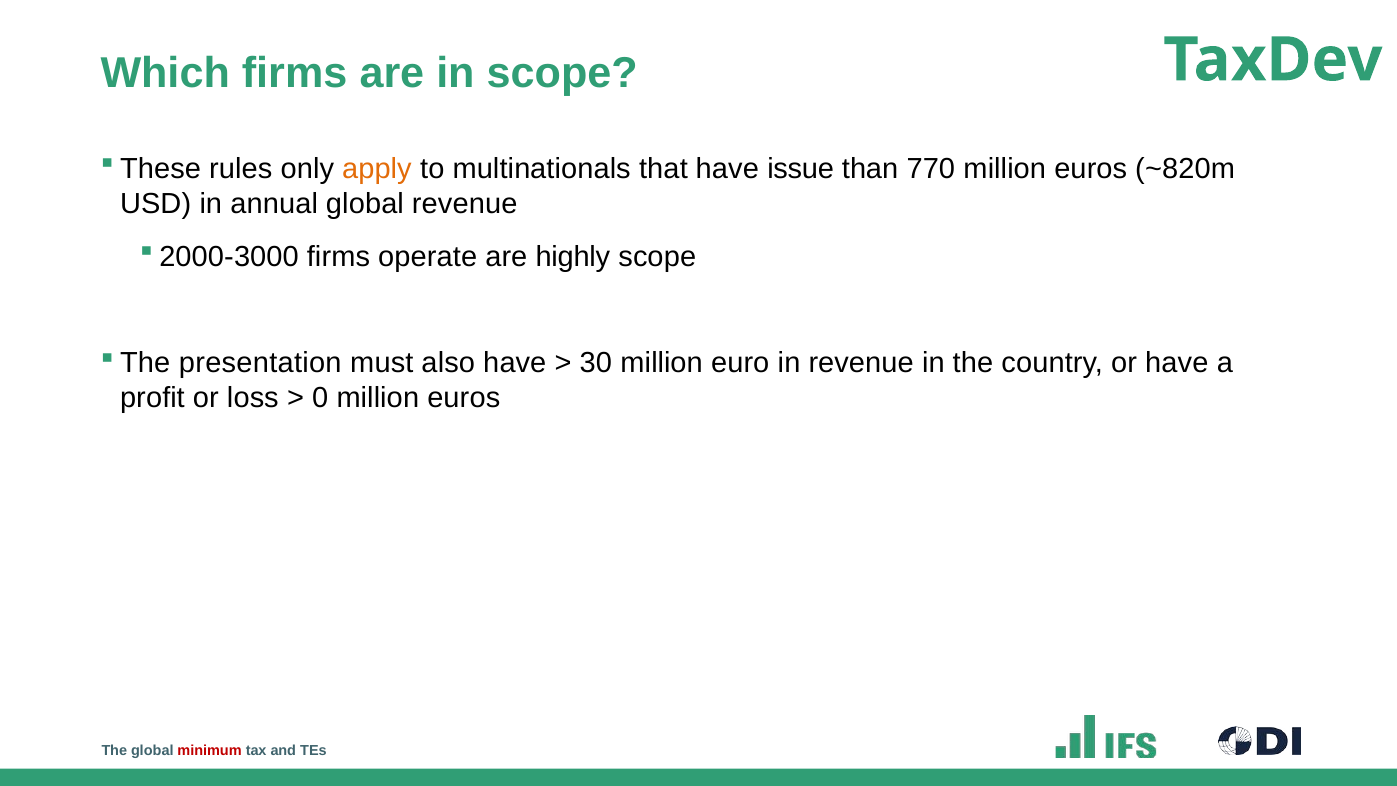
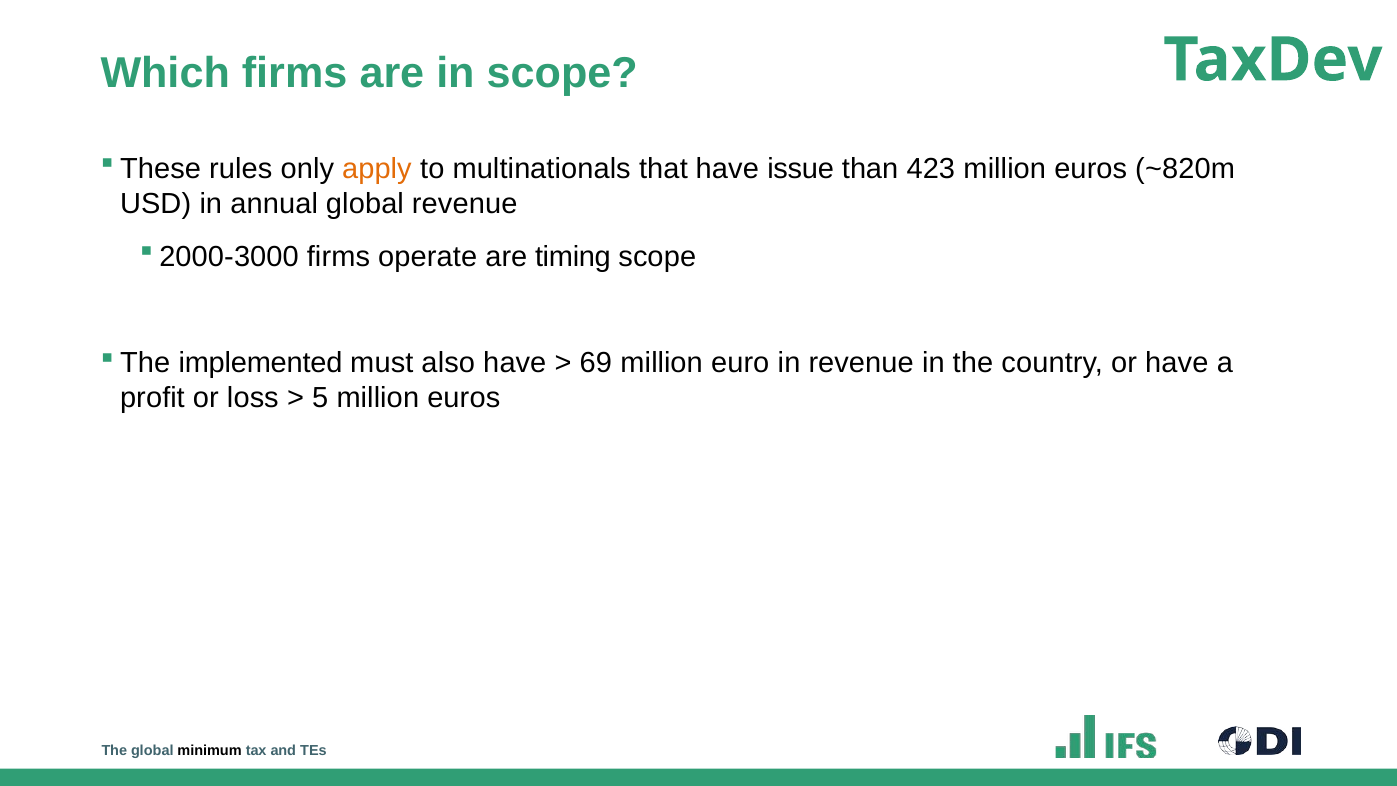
770: 770 -> 423
highly: highly -> timing
presentation: presentation -> implemented
30: 30 -> 69
0: 0 -> 5
minimum colour: red -> black
